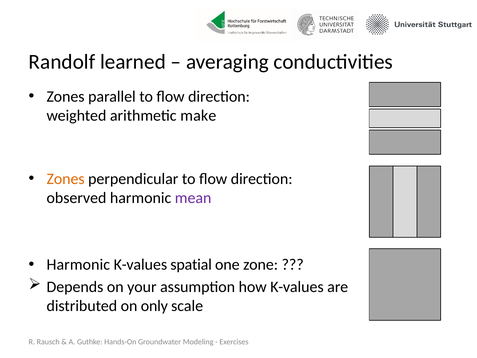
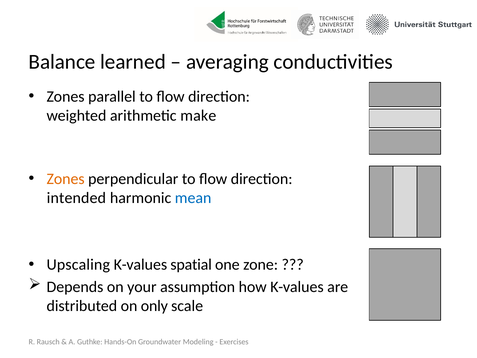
Randolf: Randolf -> Balance
observed: observed -> intended
mean colour: purple -> blue
Harmonic at (78, 265): Harmonic -> Upscaling
